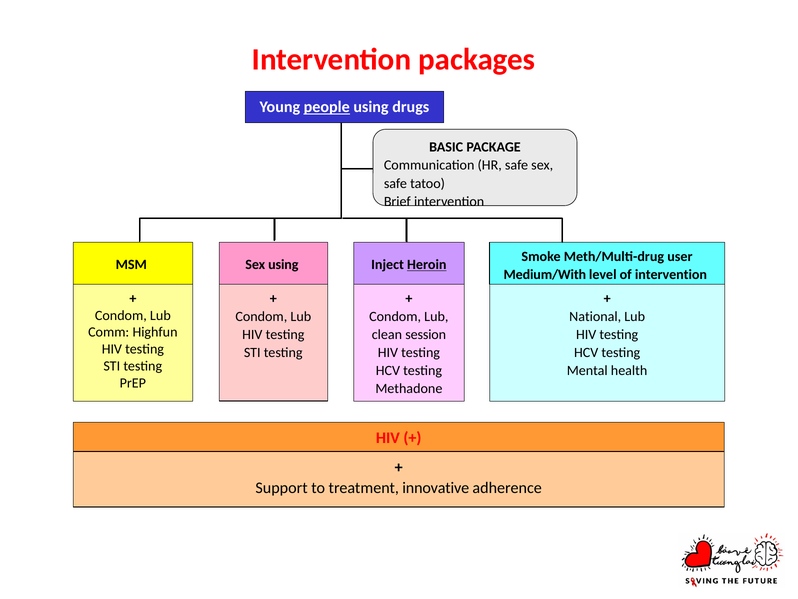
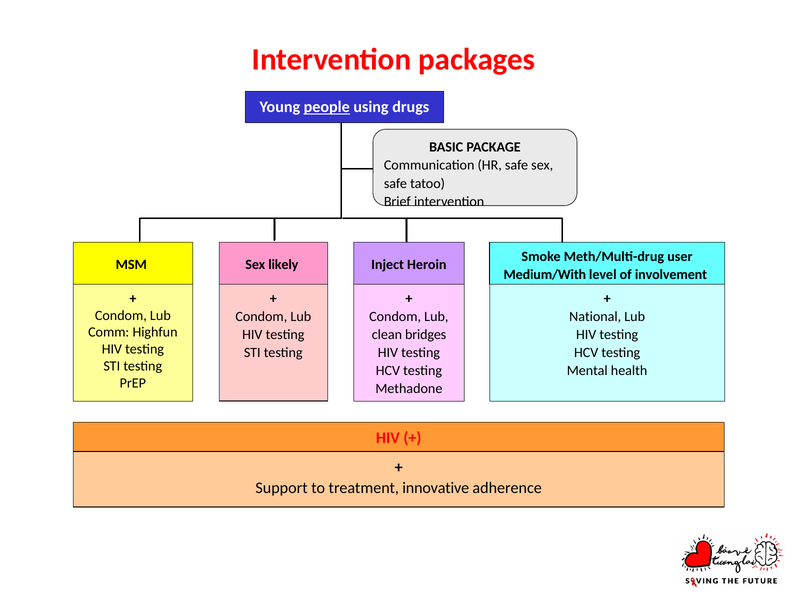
Sex using: using -> likely
Heroin underline: present -> none
of intervention: intervention -> involvement
session: session -> bridges
